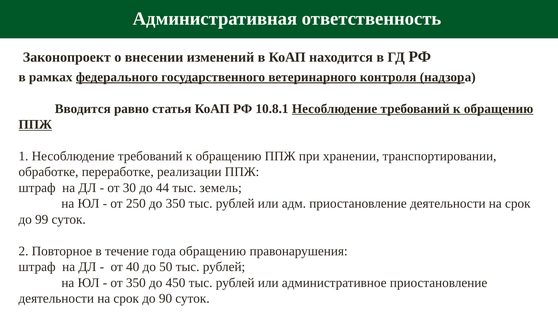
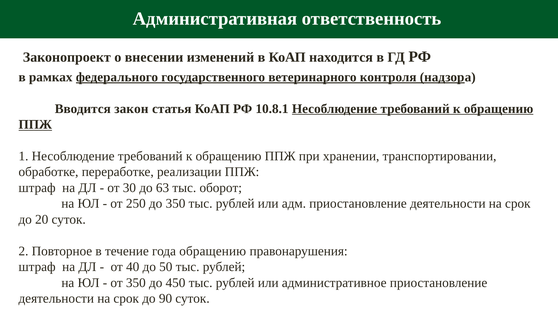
равно: равно -> закон
44: 44 -> 63
земель: земель -> оборот
99: 99 -> 20
